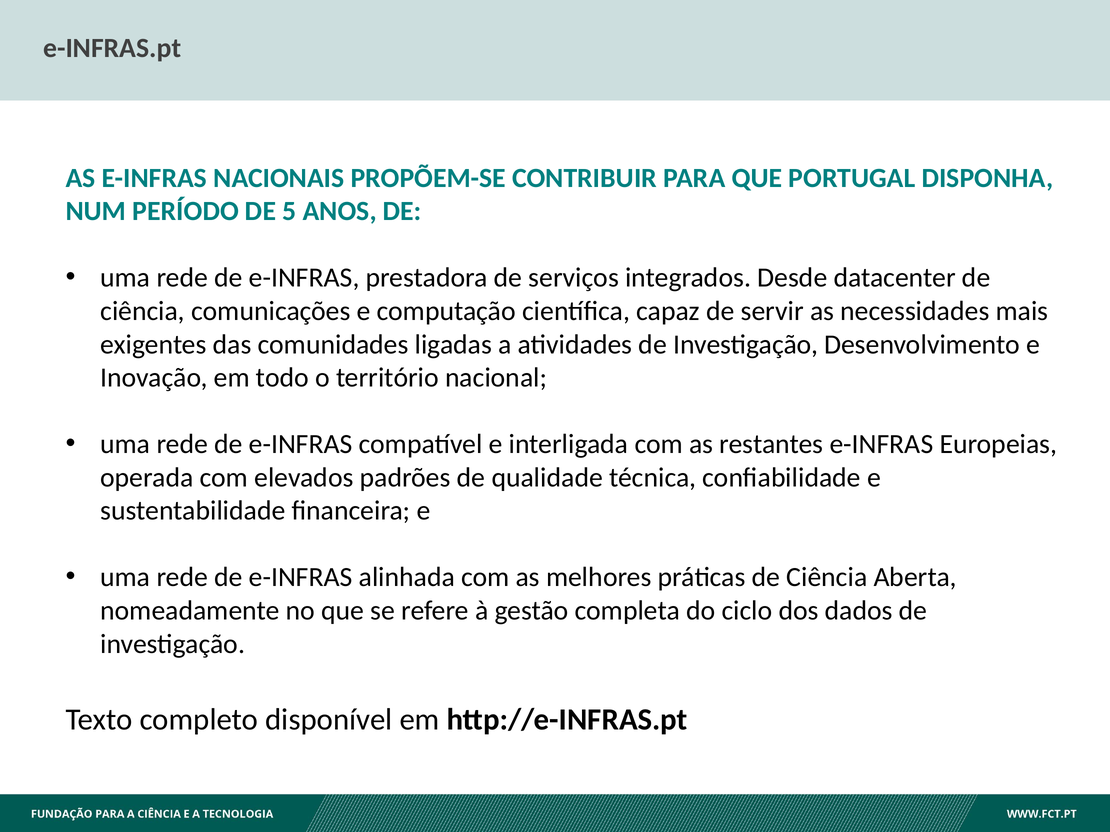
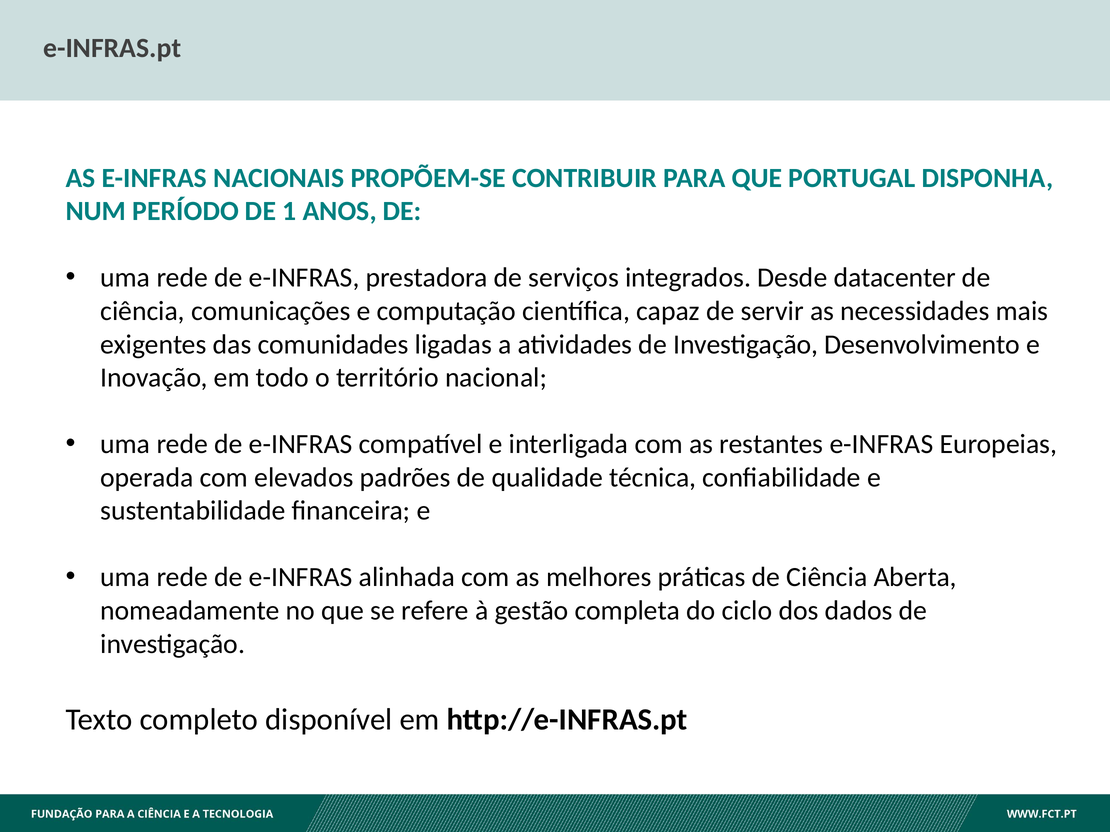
5: 5 -> 1
